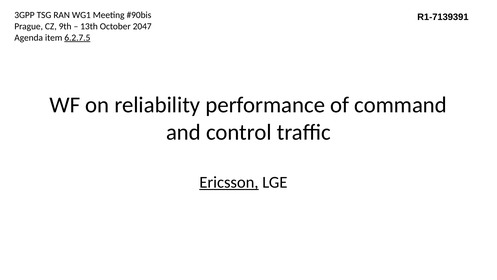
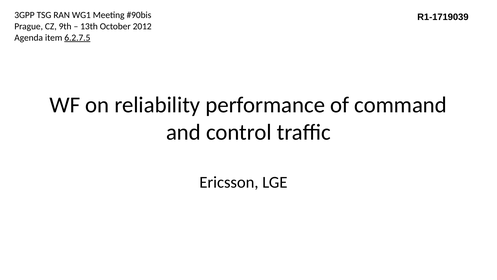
R1-7139391: R1-7139391 -> R1-1719039
2047: 2047 -> 2012
Ericsson underline: present -> none
